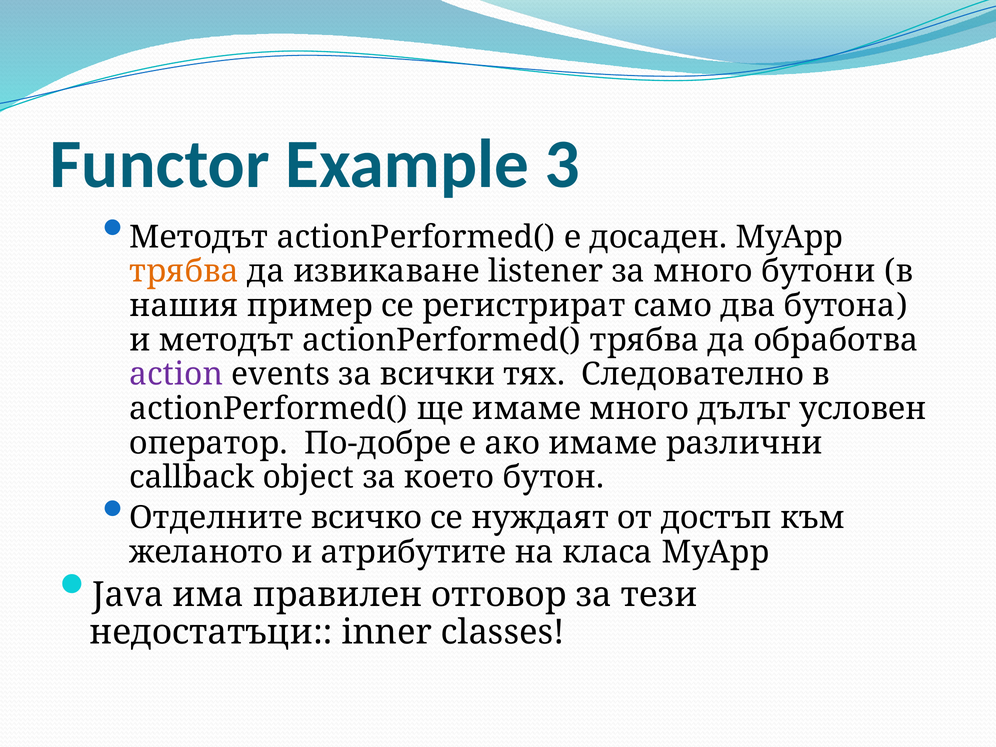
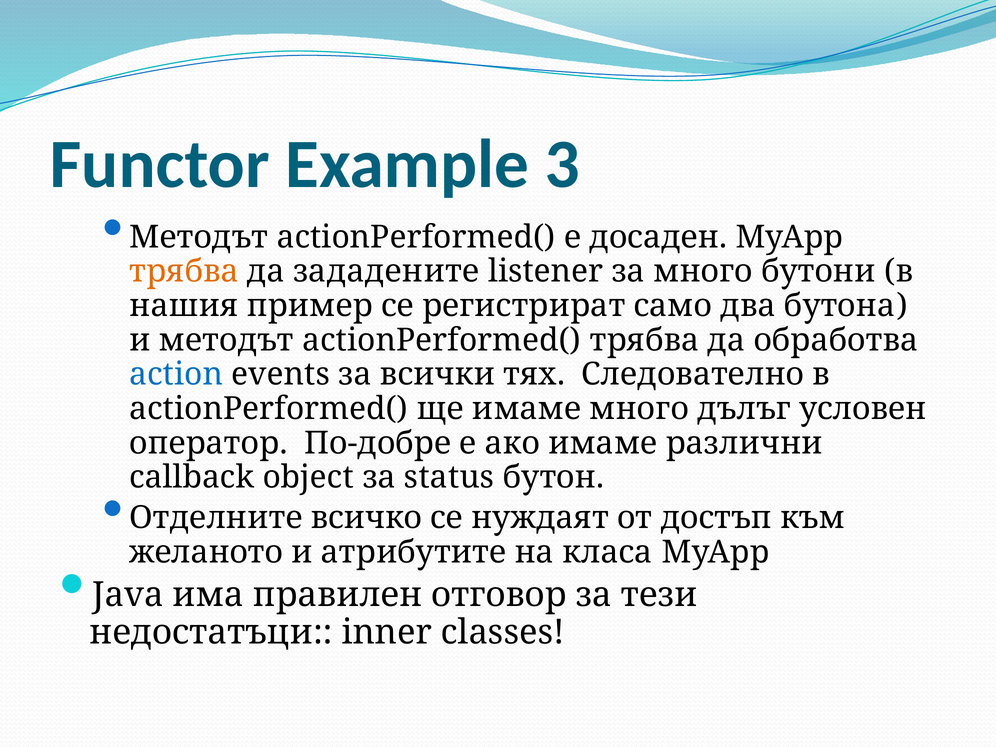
извикаване: извикаване -> зададените
action colour: purple -> blue
което: което -> status
